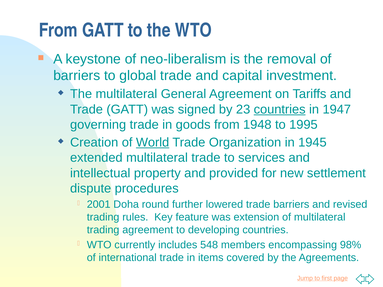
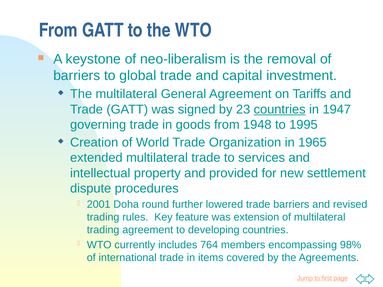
World underline: present -> none
1945: 1945 -> 1965
548: 548 -> 764
